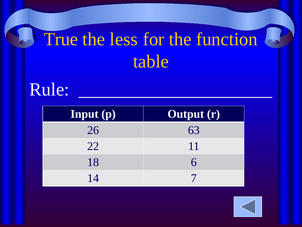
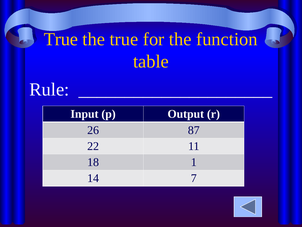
the less: less -> true
63: 63 -> 87
6: 6 -> 1
